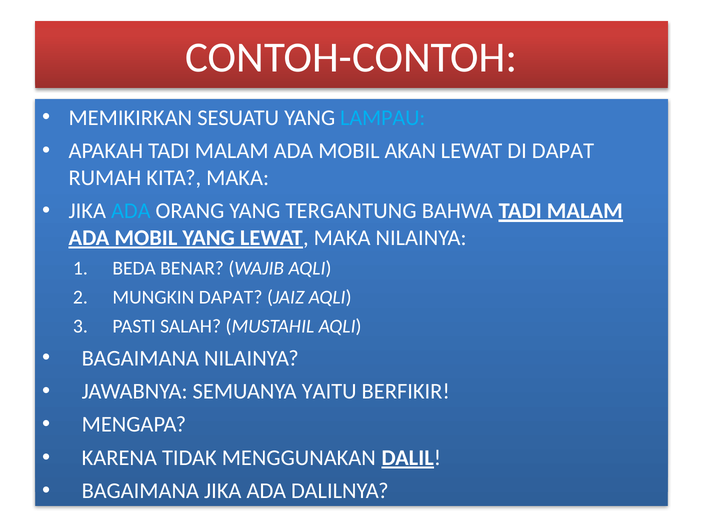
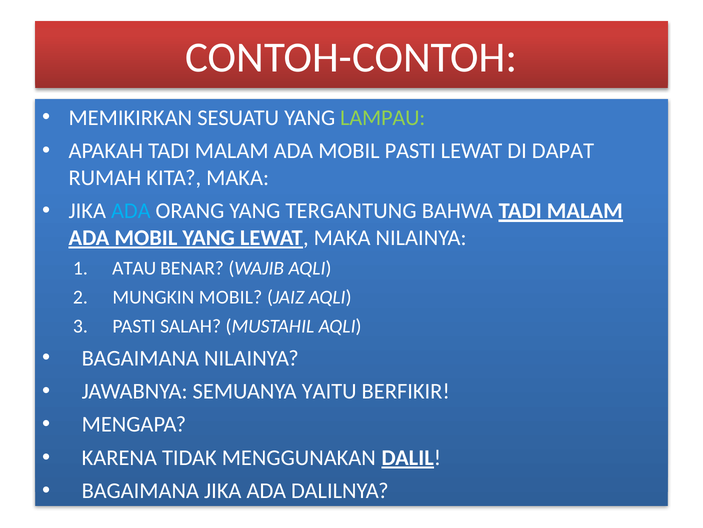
LAMPAU colour: light blue -> light green
MOBIL AKAN: AKAN -> PASTI
BEDA: BEDA -> ATAU
MUNGKIN DAPAT: DAPAT -> MOBIL
